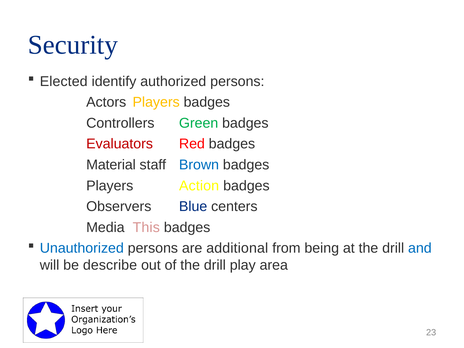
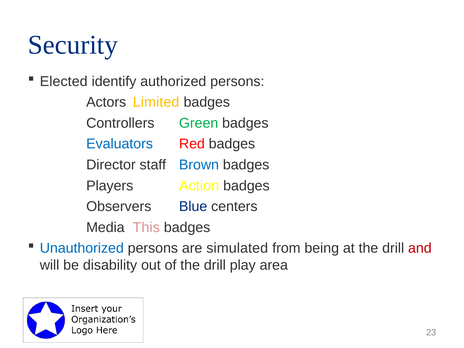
Actors Players: Players -> Limited
Evaluators colour: red -> blue
Material: Material -> Director
additional: additional -> simulated
and colour: blue -> red
describe: describe -> disability
